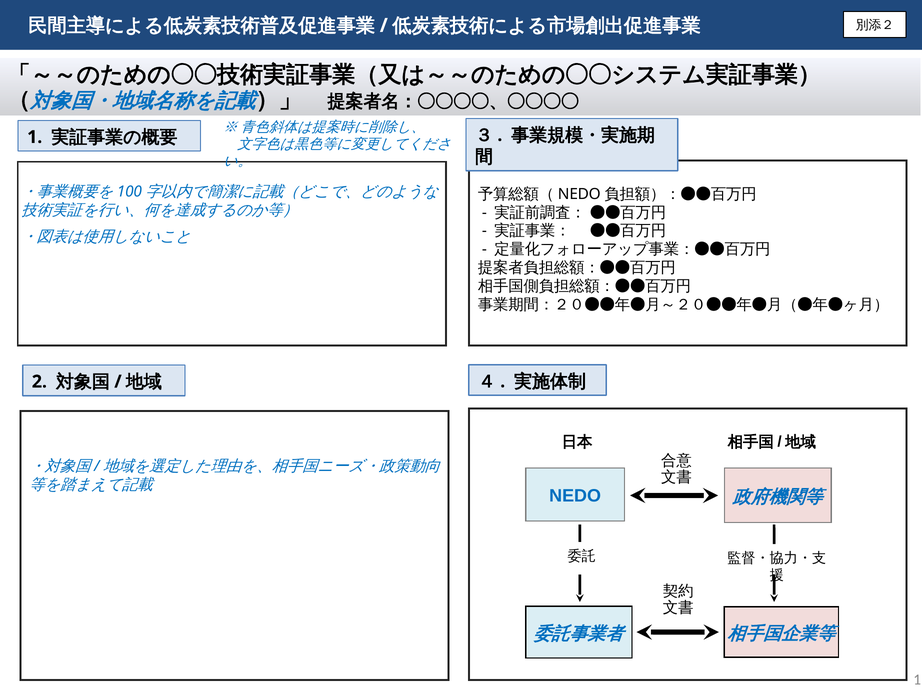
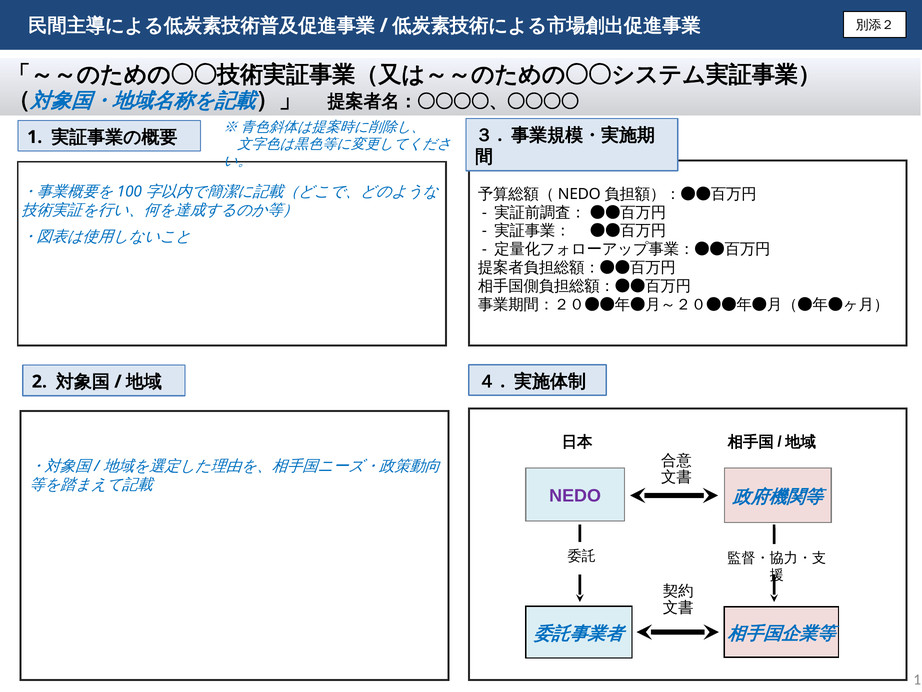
NEDO colour: blue -> purple
